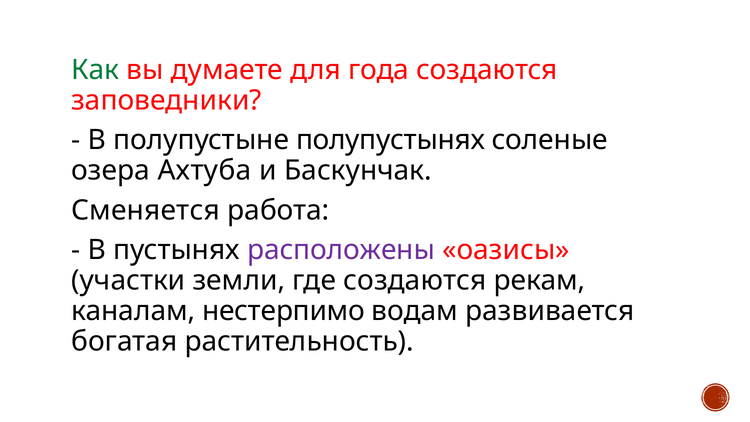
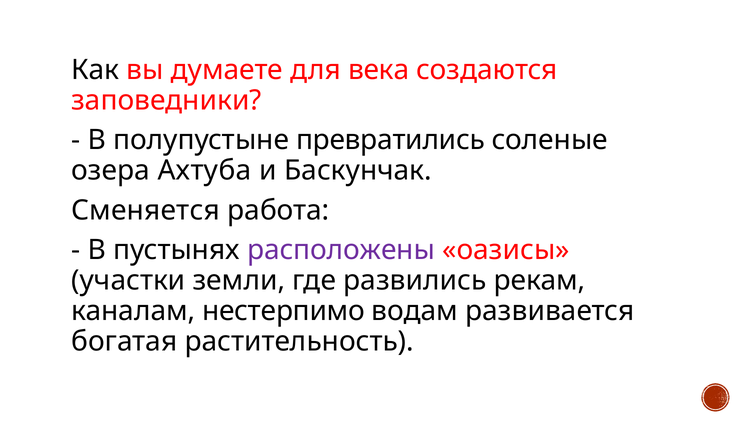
Как colour: green -> black
года: года -> века
полупустынях: полупустынях -> превратились
где создаются: создаются -> развились
